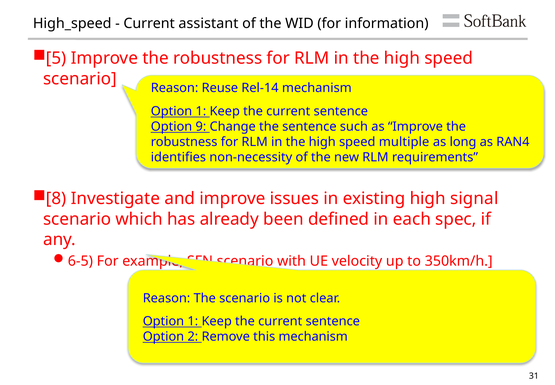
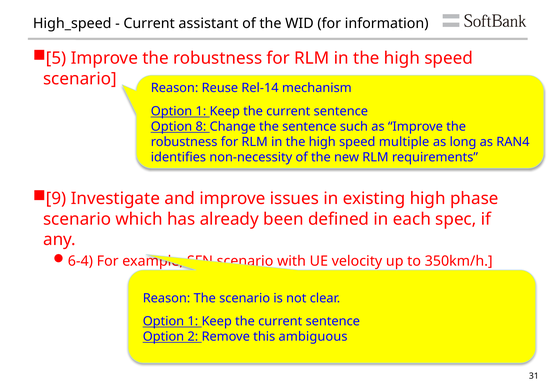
9: 9 -> 8
8: 8 -> 9
signal: signal -> phase
6-5: 6-5 -> 6-4
this mechanism: mechanism -> ambiguous
